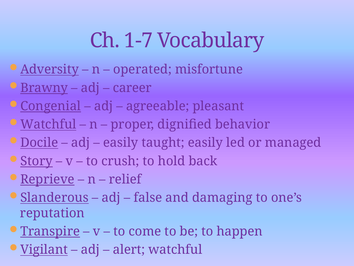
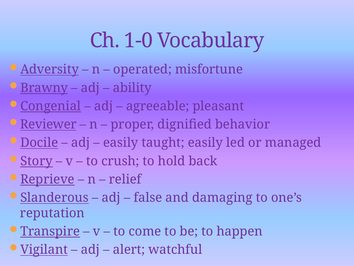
1-7: 1-7 -> 1-0
career: career -> ability
Watchful at (48, 124): Watchful -> Reviewer
